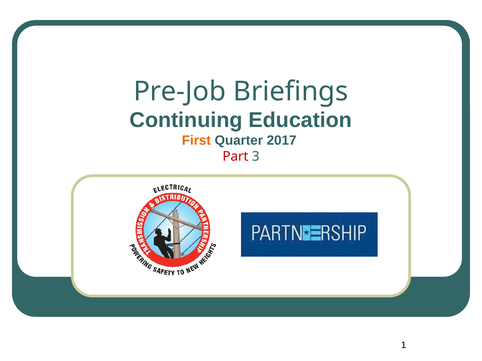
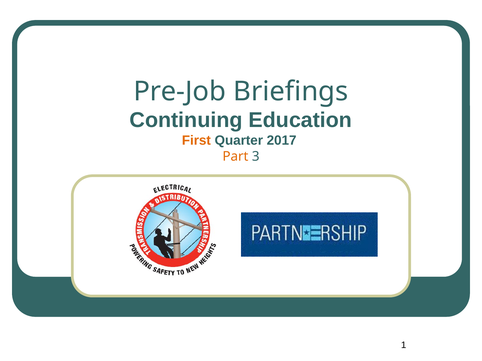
Part colour: red -> orange
